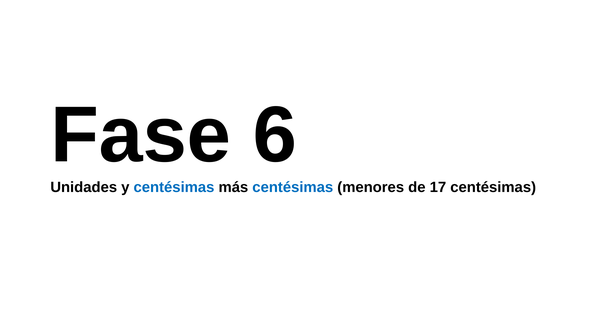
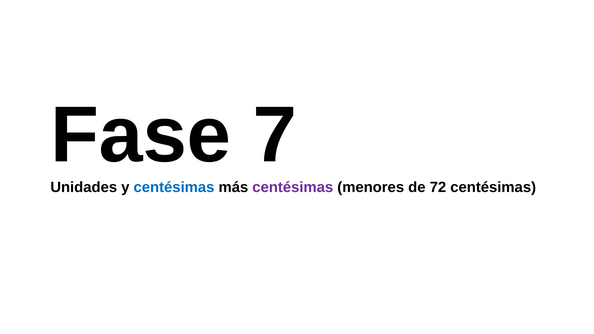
6: 6 -> 7
centésimas at (293, 187) colour: blue -> purple
17: 17 -> 72
